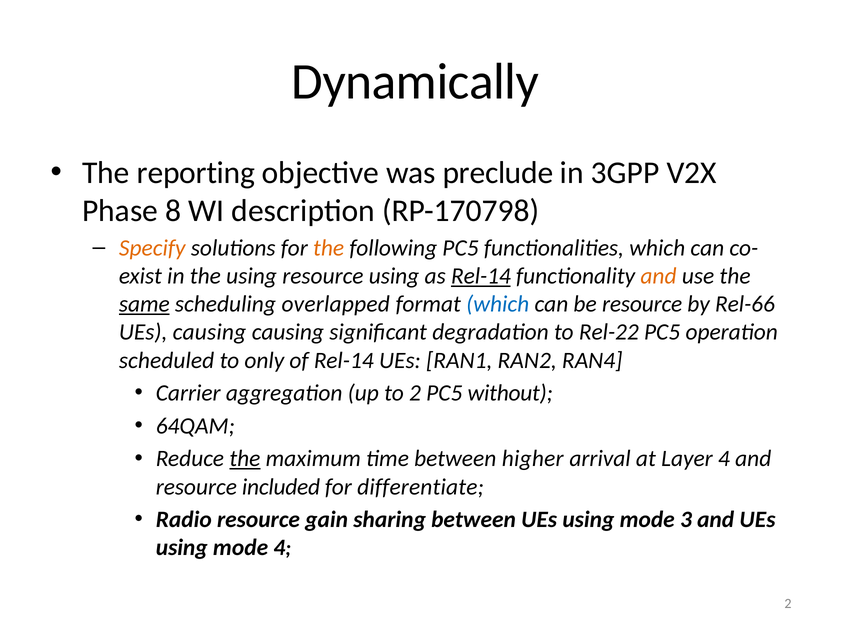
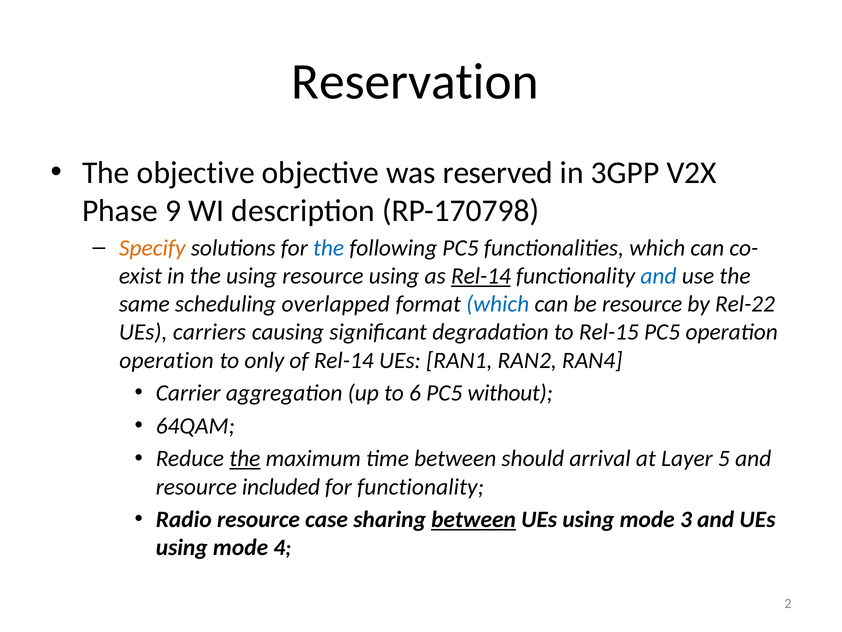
Dynamically: Dynamically -> Reservation
The reporting: reporting -> objective
preclude: preclude -> reserved
8: 8 -> 9
the at (329, 248) colour: orange -> blue
and at (658, 276) colour: orange -> blue
same underline: present -> none
Rel-66: Rel-66 -> Rel-22
UEs causing: causing -> carriers
Rel-22: Rel-22 -> Rel-15
scheduled at (167, 360): scheduled -> operation
to 2: 2 -> 6
higher: higher -> should
Layer 4: 4 -> 5
for differentiate: differentiate -> functionality
gain: gain -> case
between at (474, 519) underline: none -> present
